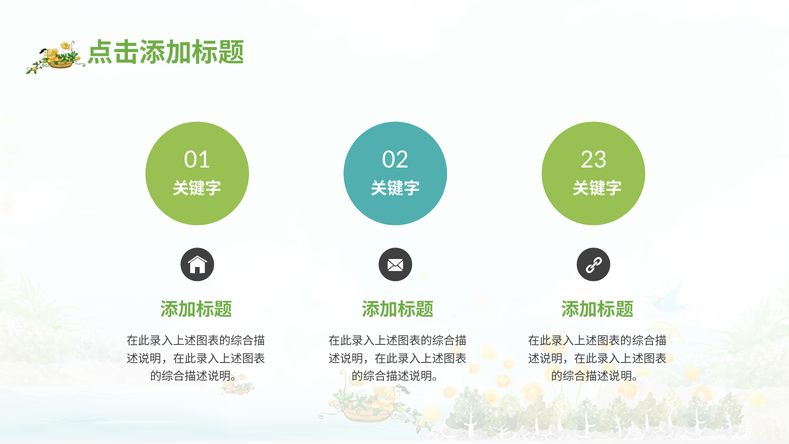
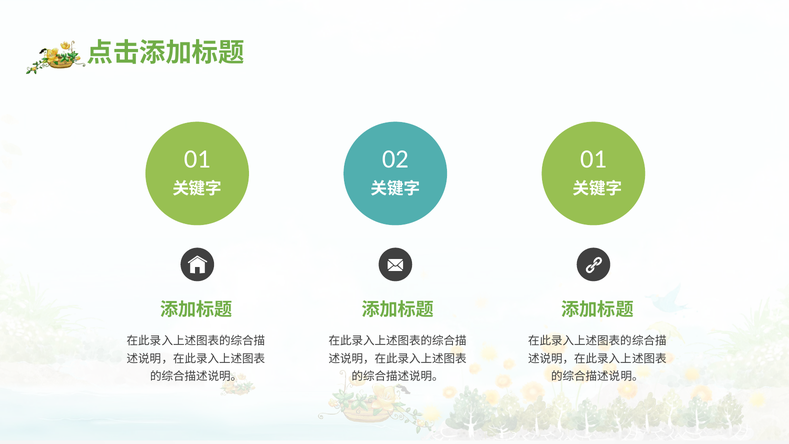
02 23: 23 -> 01
